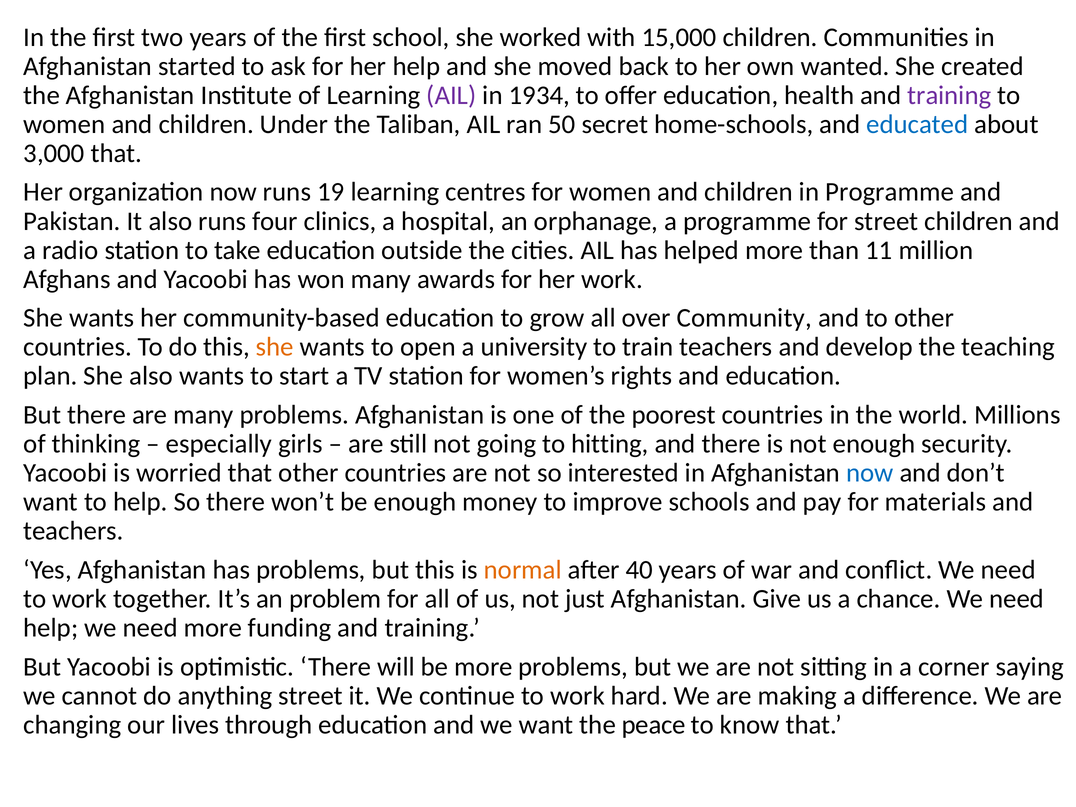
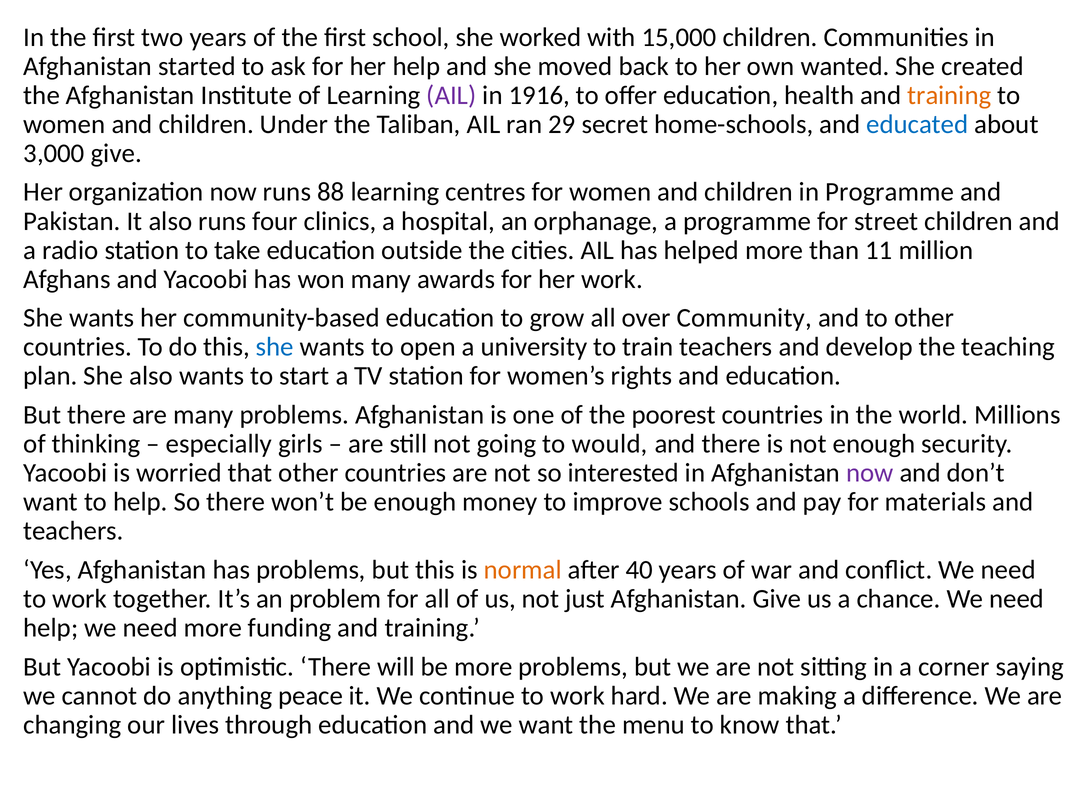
1934: 1934 -> 1916
training at (949, 95) colour: purple -> orange
50: 50 -> 29
3,000 that: that -> give
19: 19 -> 88
she at (275, 347) colour: orange -> blue
hitting: hitting -> would
now at (870, 473) colour: blue -> purple
anything street: street -> peace
peace: peace -> menu
